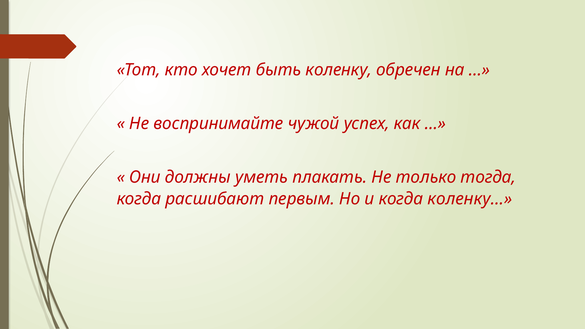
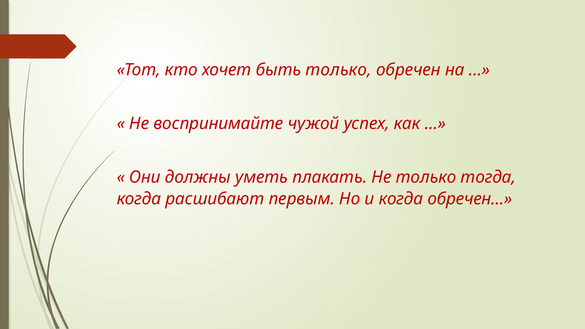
быть коленку: коленку -> только
коленку…: коленку… -> обречен…
